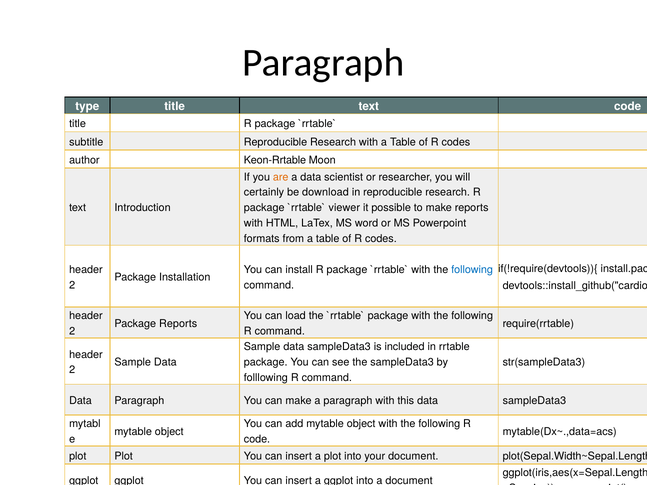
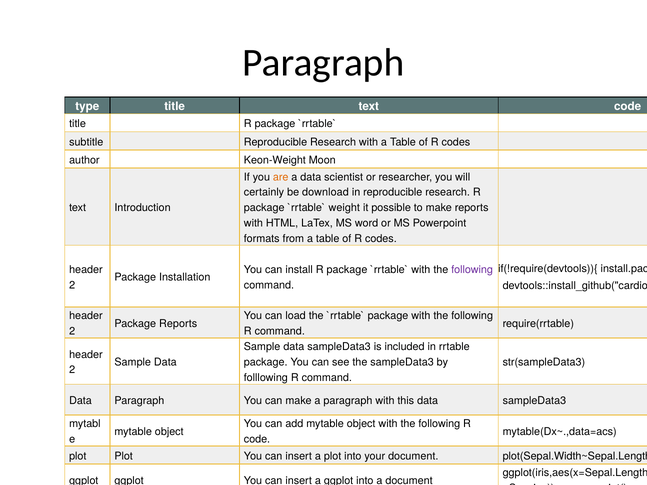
Keon-Rrtable: Keon-Rrtable -> Keon-Weight
viewer: viewer -> weight
following at (472, 270) colour: blue -> purple
